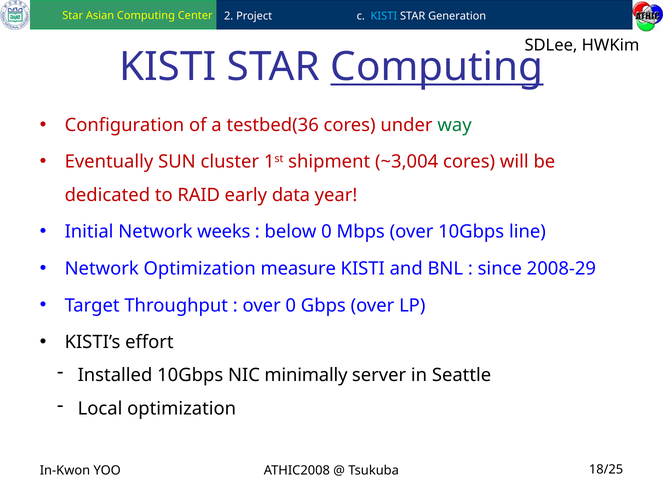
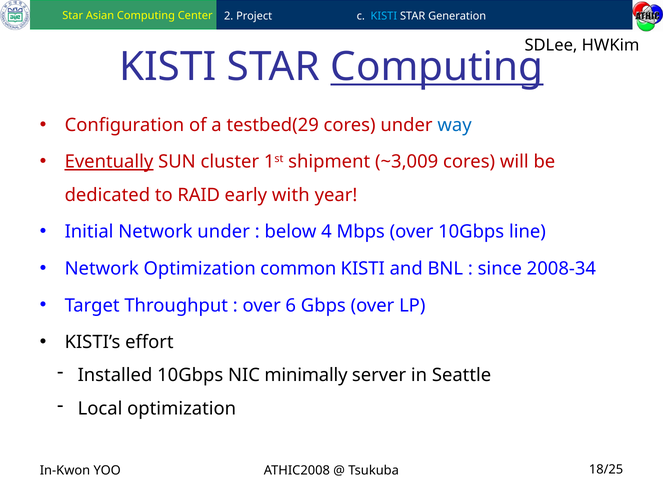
testbed(36: testbed(36 -> testbed(29
way colour: green -> blue
Eventually underline: none -> present
~3,004: ~3,004 -> ~3,009
data: data -> with
Network weeks: weeks -> under
below 0: 0 -> 4
measure: measure -> common
2008-29: 2008-29 -> 2008-34
over 0: 0 -> 6
